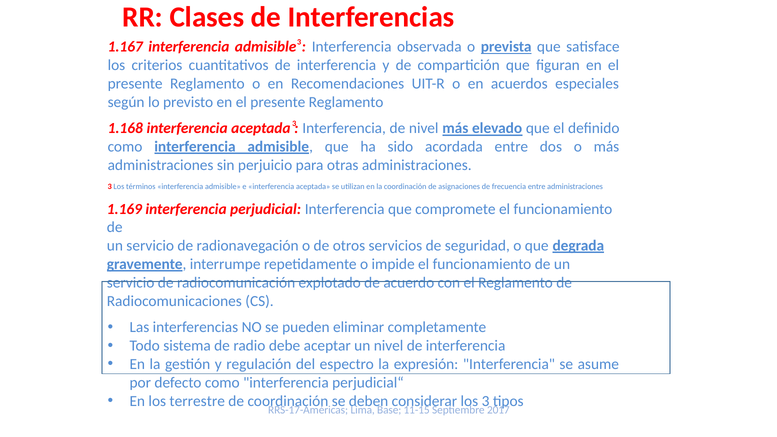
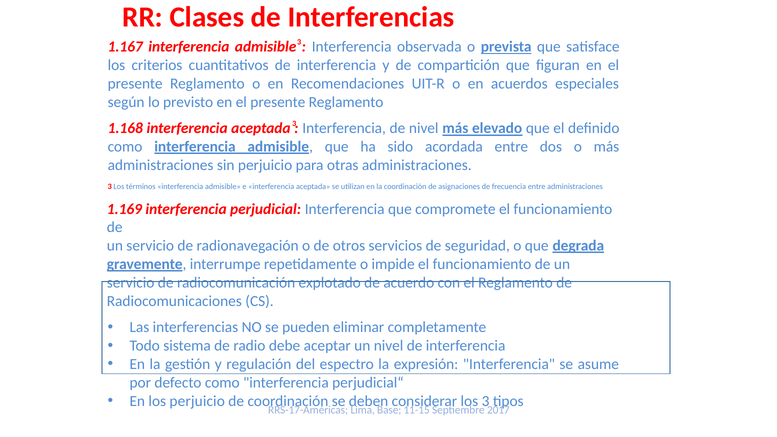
los terrestre: terrestre -> perjuicio
